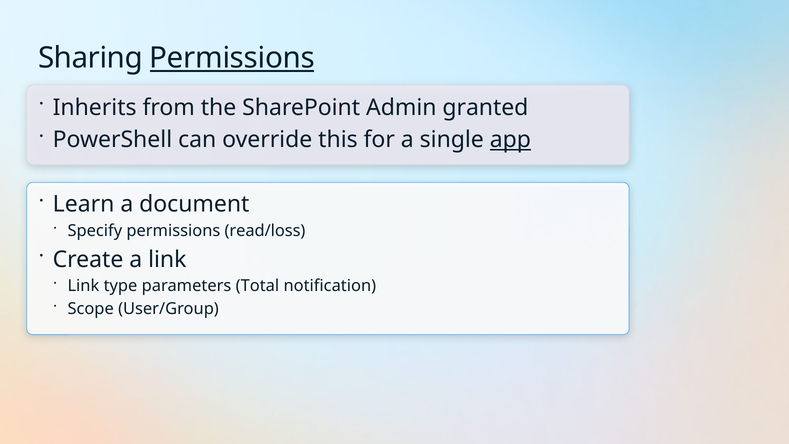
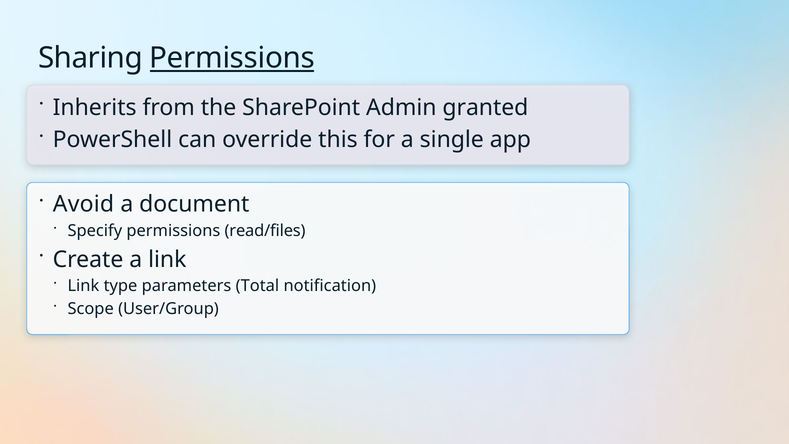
app underline: present -> none
Learn: Learn -> Avoid
read/loss: read/loss -> read/files
